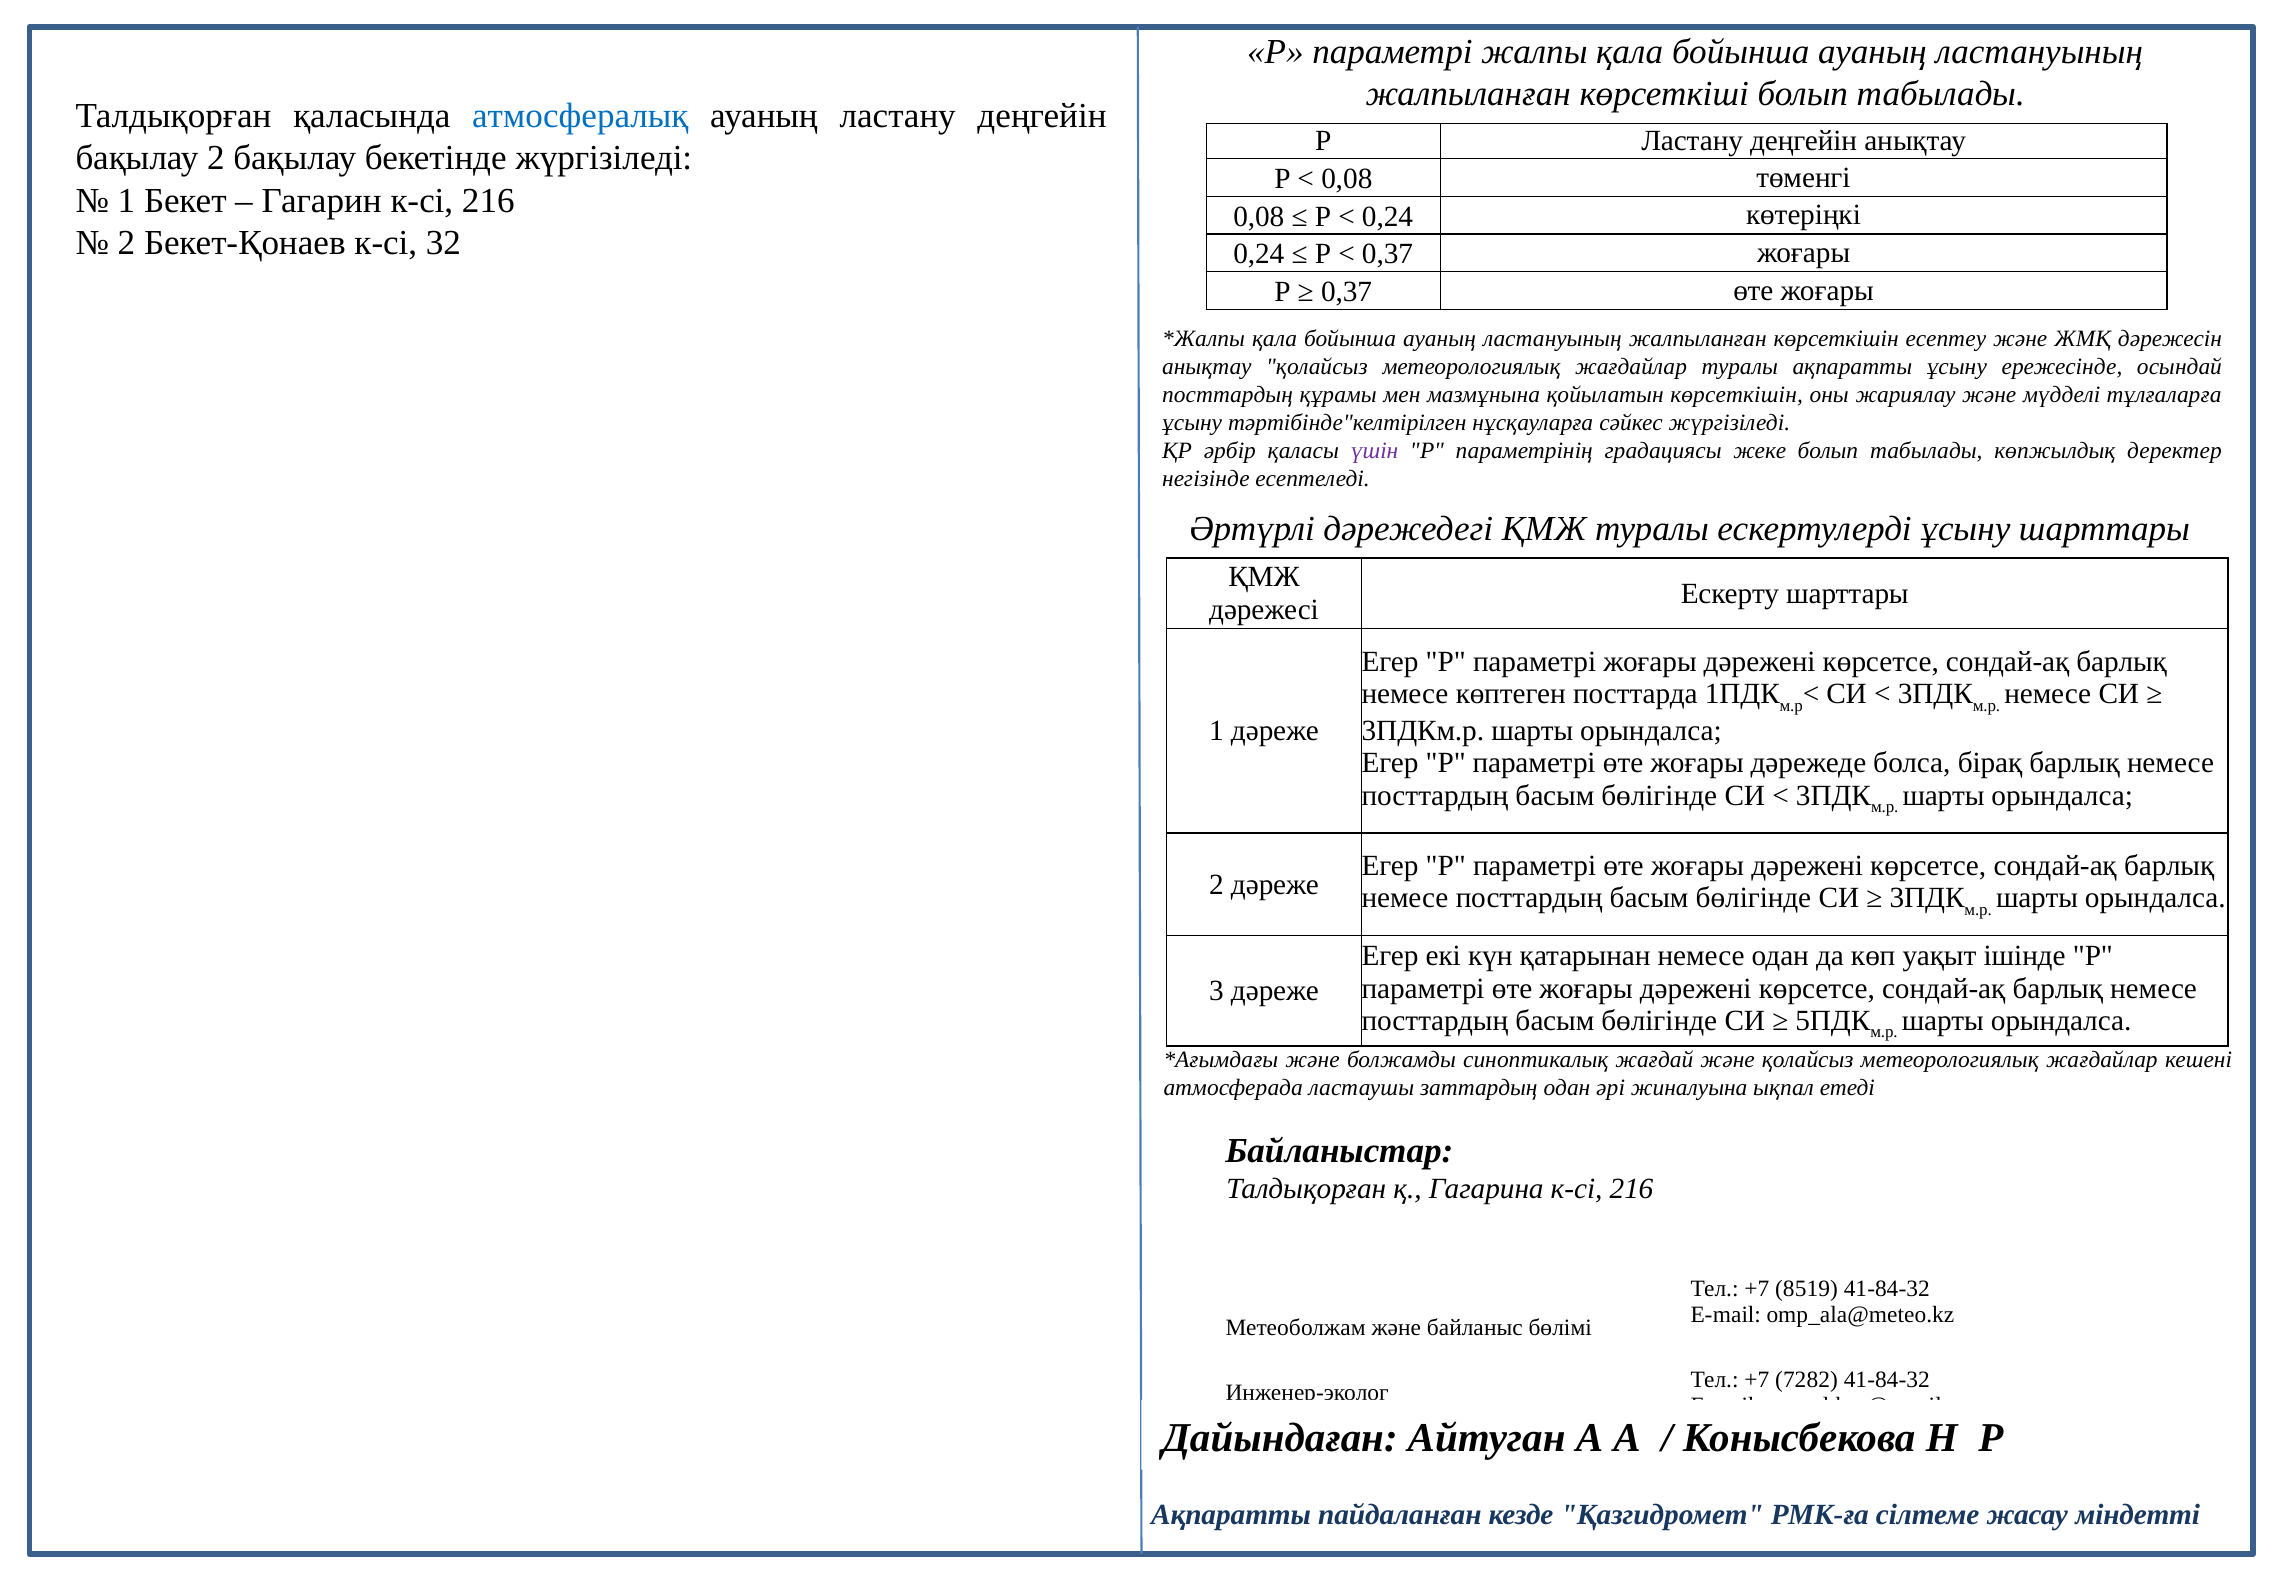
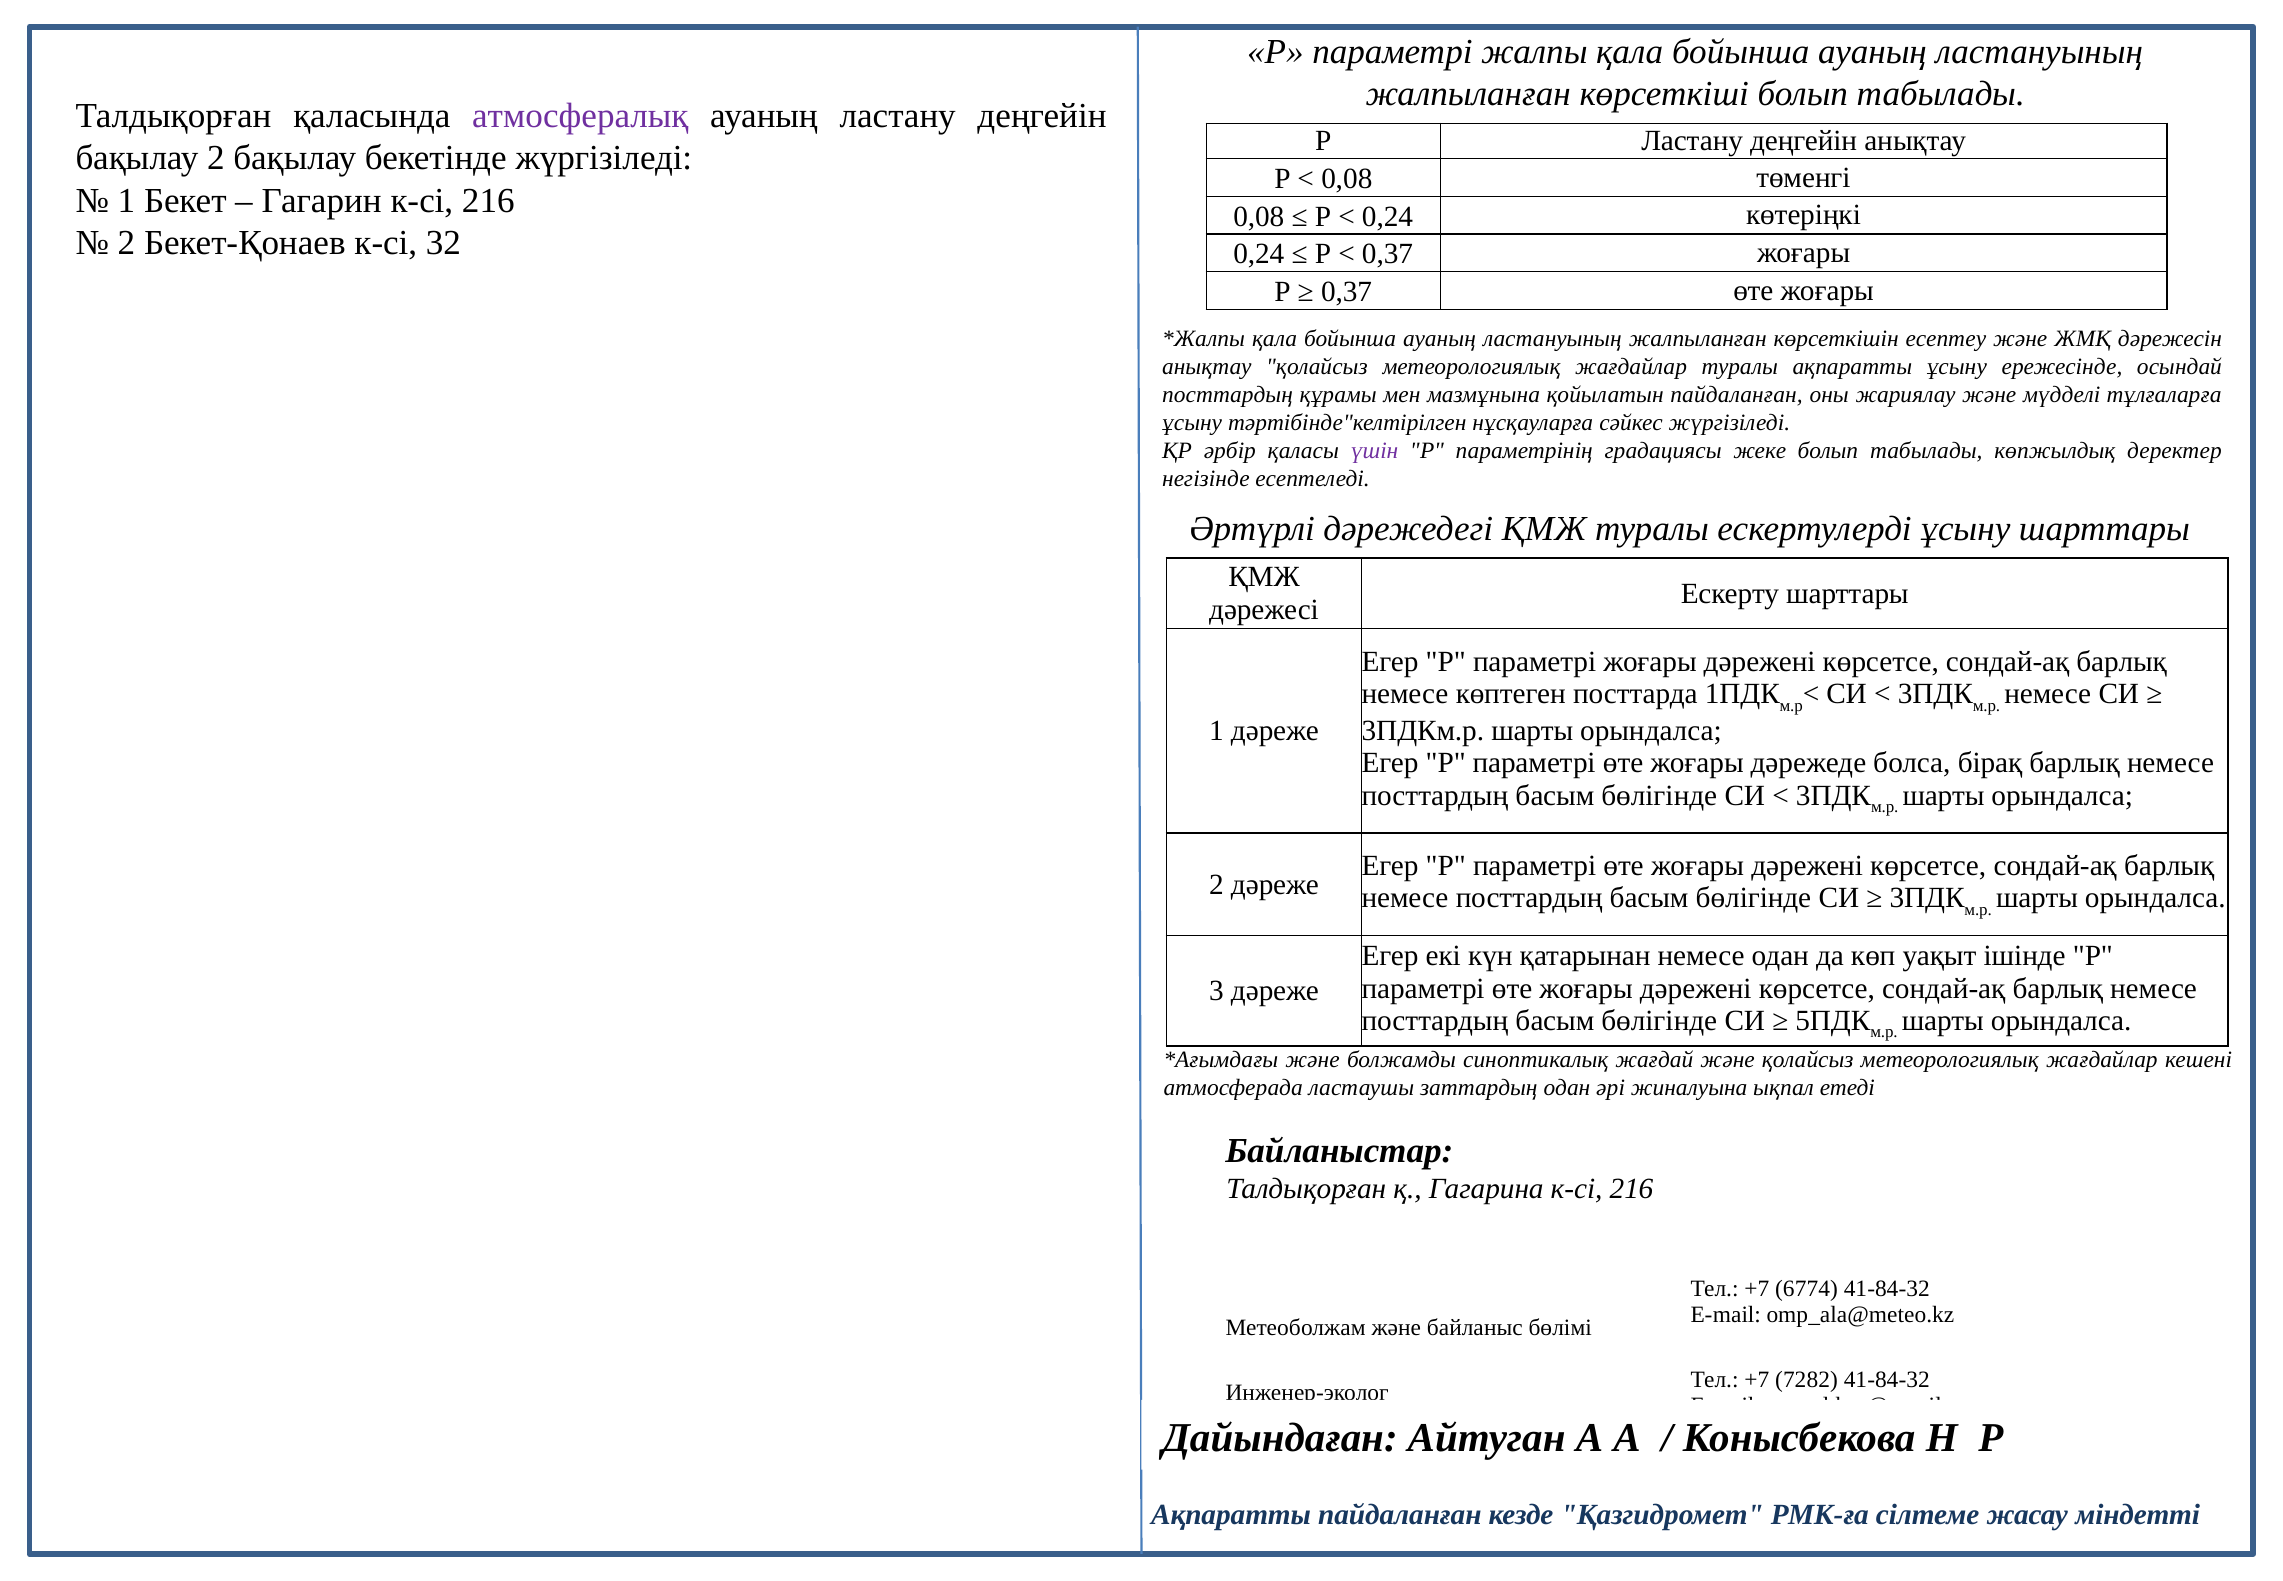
атмосфералық colour: blue -> purple
қойылатын көрсеткішін: көрсеткішін -> пайдаланған
8519: 8519 -> 6774
